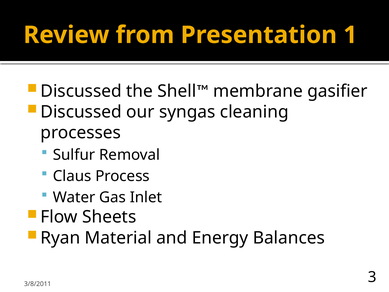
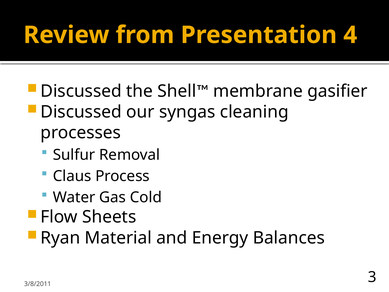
1: 1 -> 4
Inlet: Inlet -> Cold
